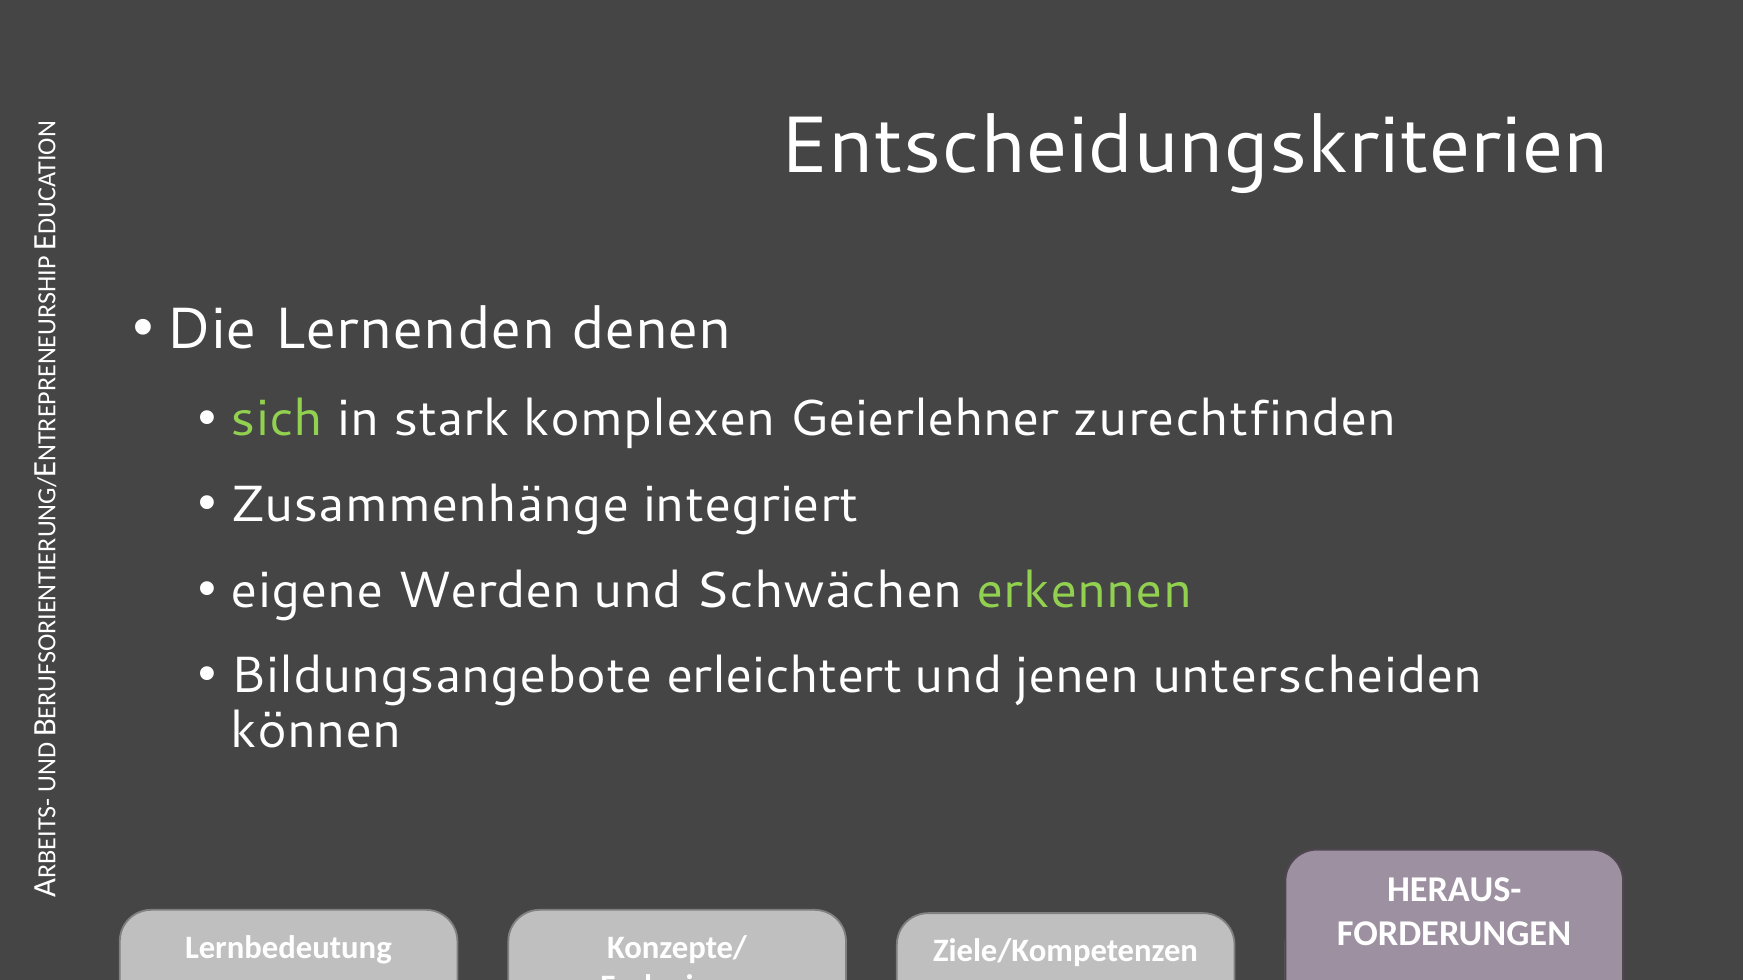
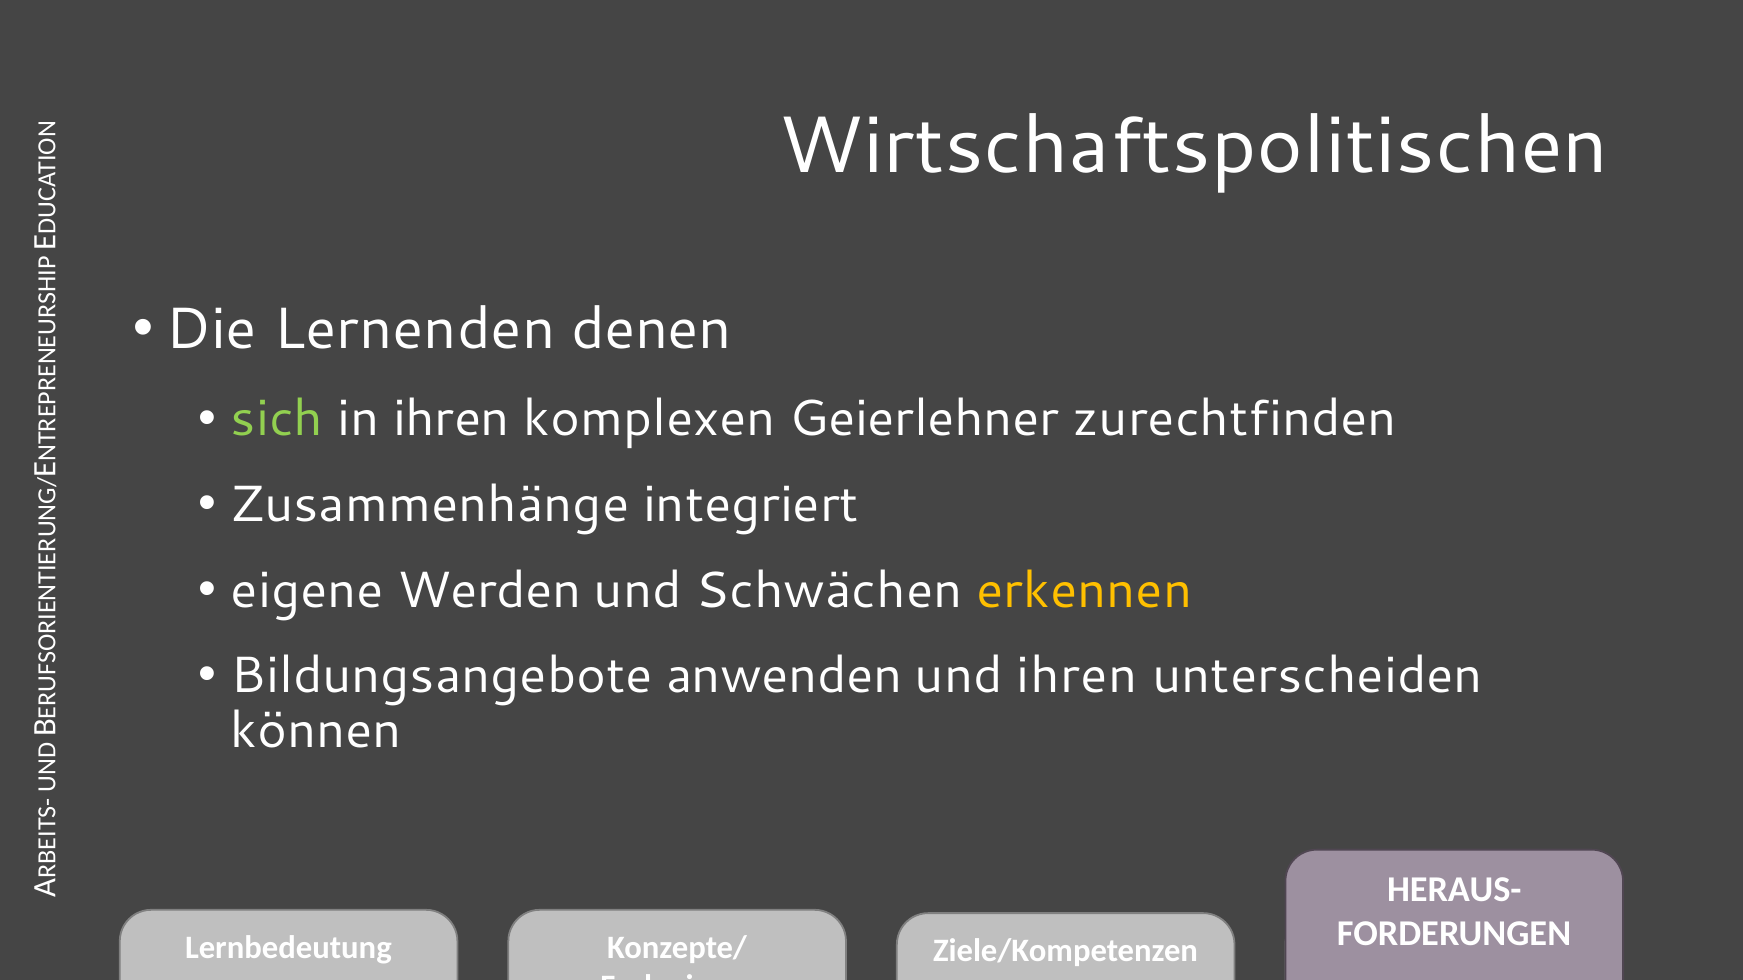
Entscheidungskriterien: Entscheidungskriterien -> Wirtschaftspolitischen
in stark: stark -> ihren
erkennen colour: light green -> yellow
erleichtert: erleichtert -> anwenden
und jenen: jenen -> ihren
